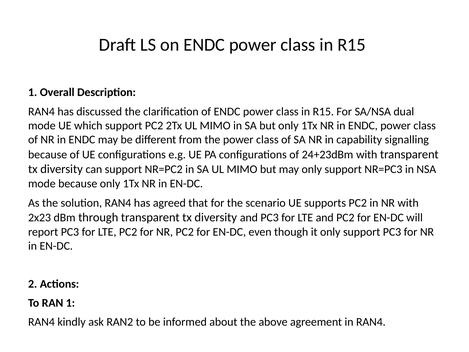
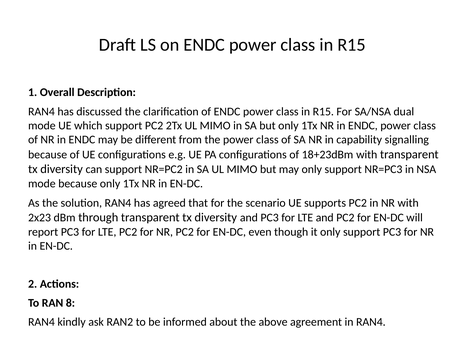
24+23dBm: 24+23dBm -> 18+23dBm
RAN 1: 1 -> 8
